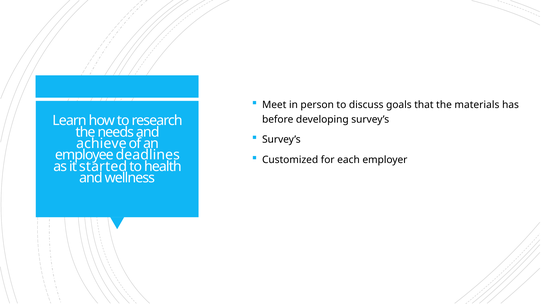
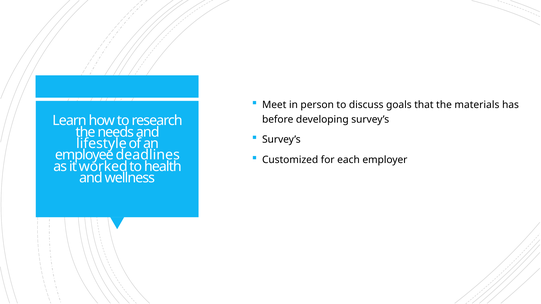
achieve: achieve -> lifestyle
started: started -> worked
